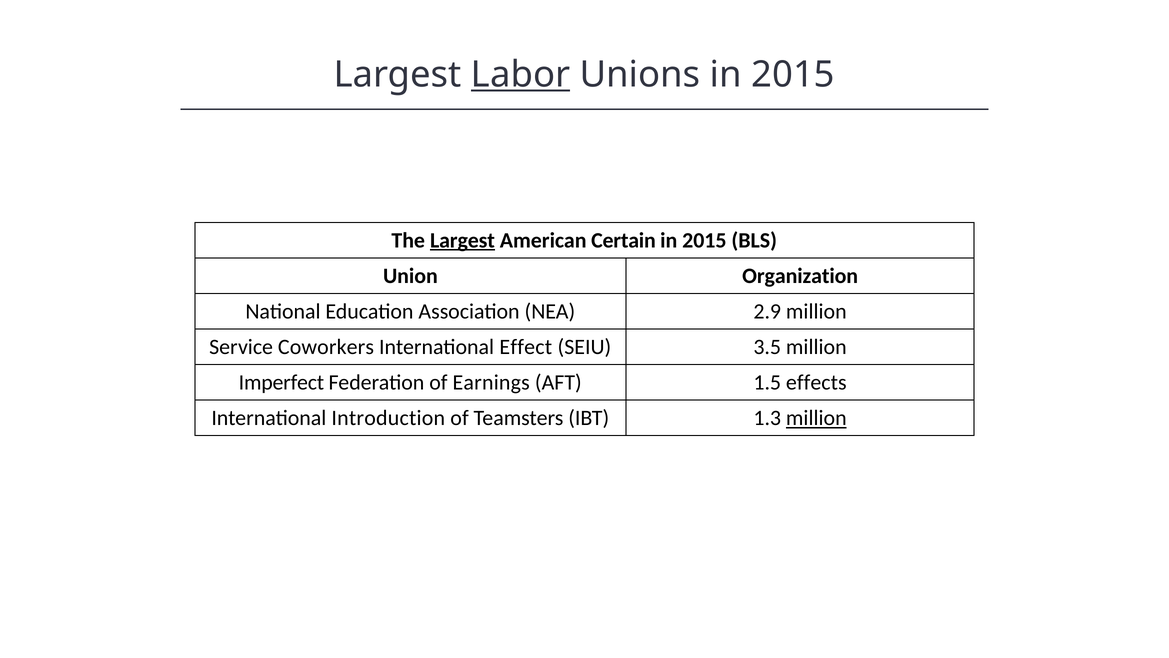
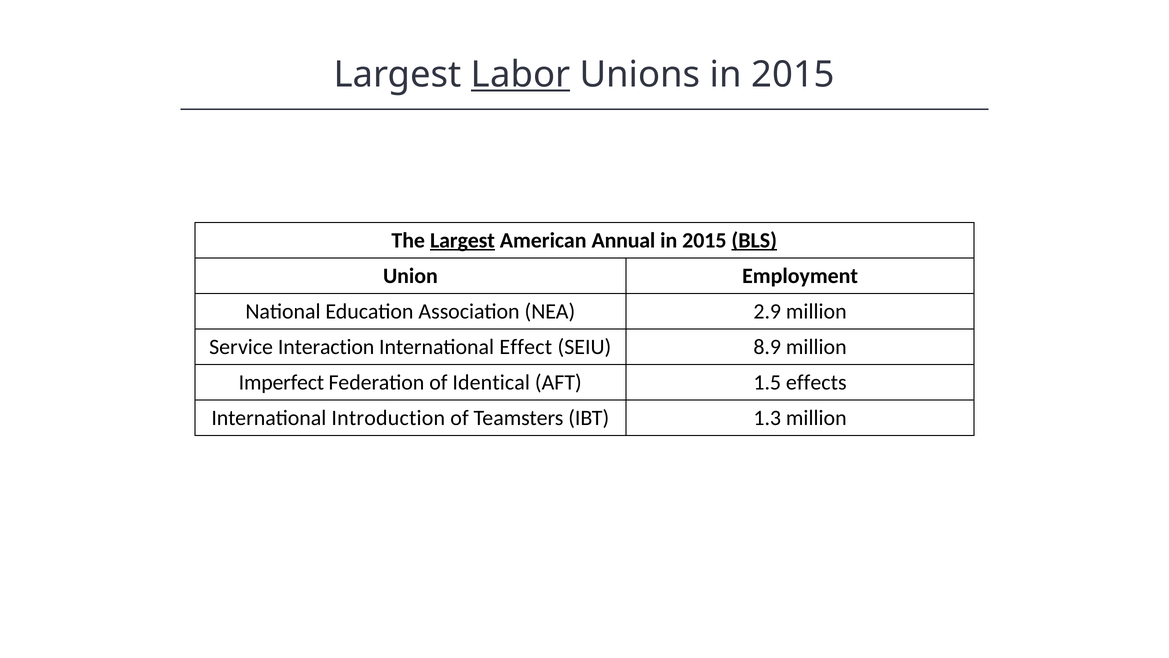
Certain: Certain -> Annual
BLS underline: none -> present
Organization: Organization -> Employment
Coworkers: Coworkers -> Interaction
3.5: 3.5 -> 8.9
Earnings: Earnings -> Identical
million at (816, 418) underline: present -> none
